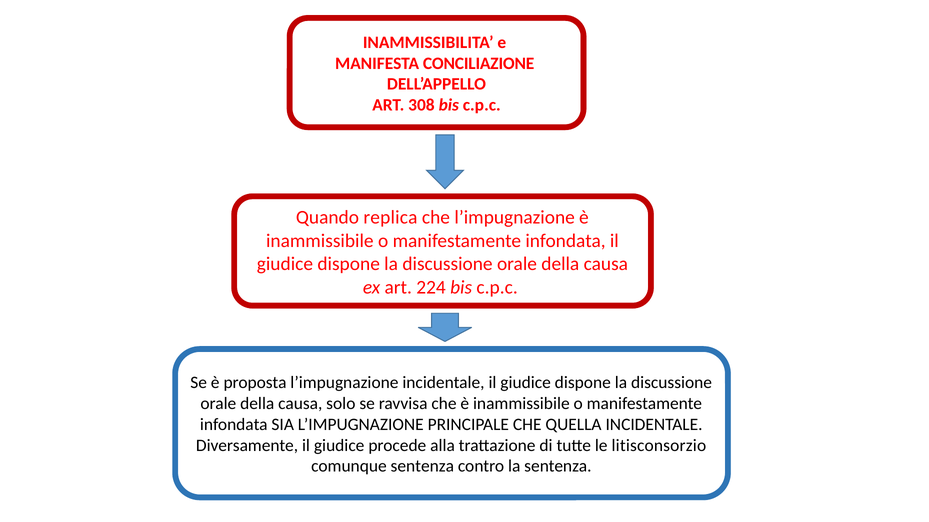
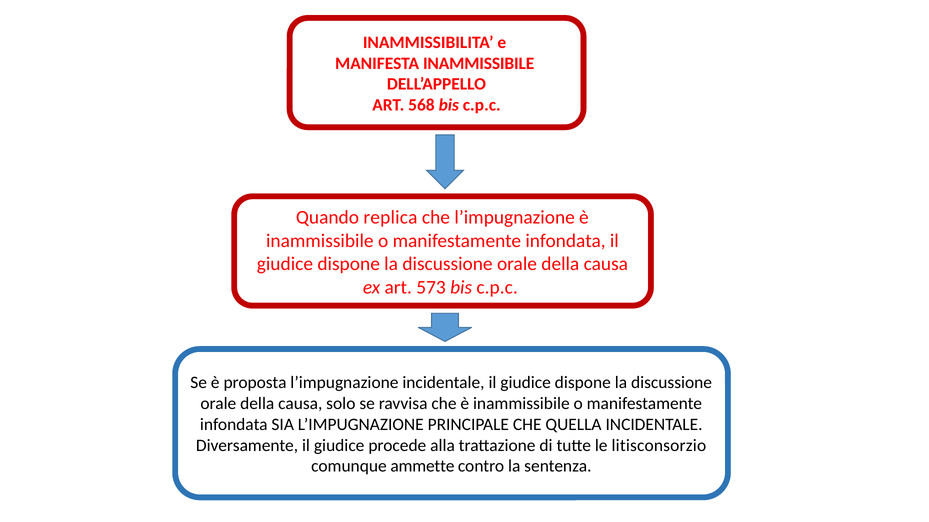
MANIFESTA CONCILIAZIONE: CONCILIAZIONE -> INAMMISSIBILE
308: 308 -> 568
224: 224 -> 573
comunque sentenza: sentenza -> ammette
